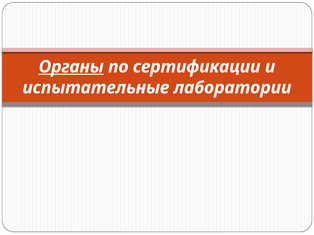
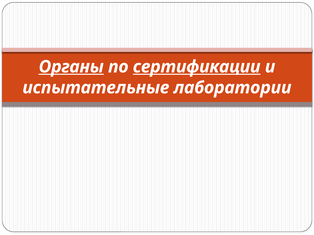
сертификации underline: none -> present
